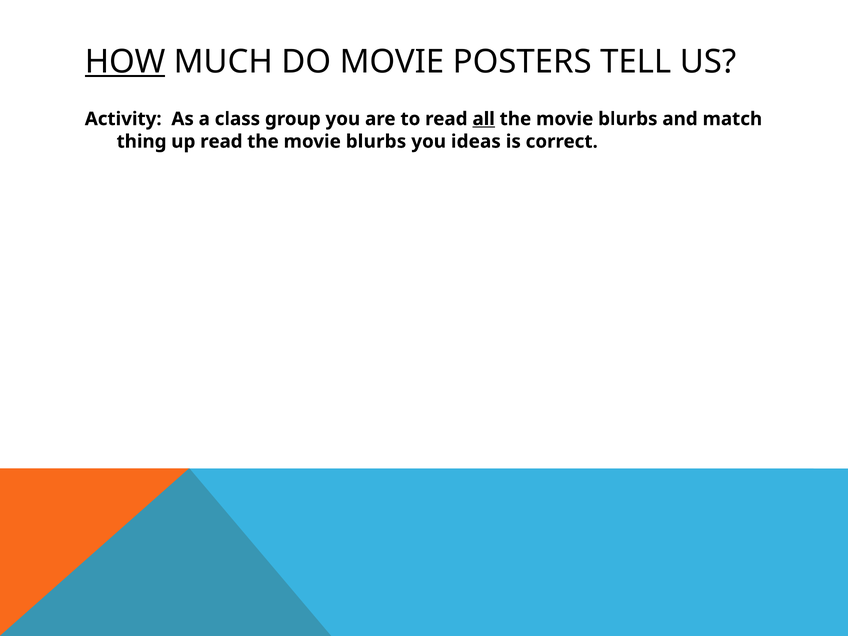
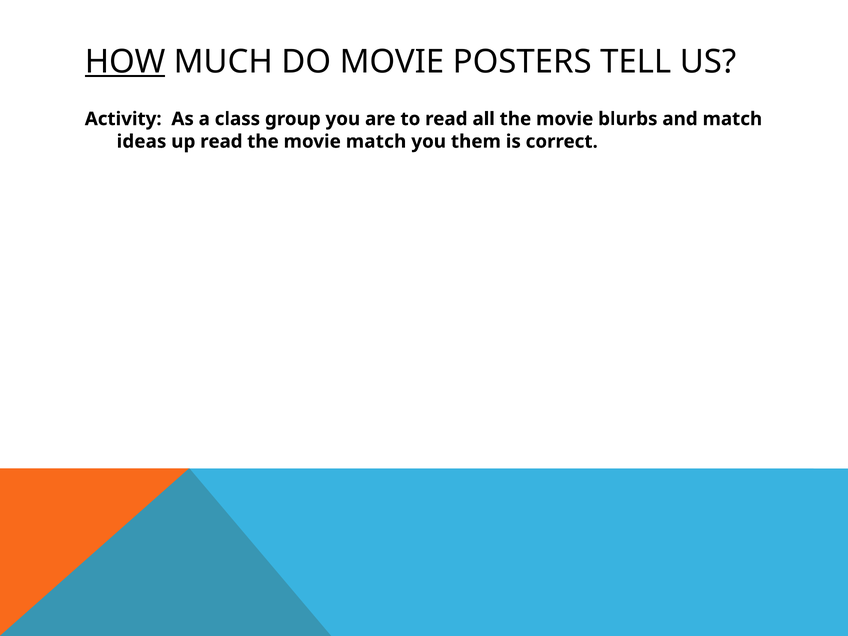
all underline: present -> none
thing: thing -> ideas
blurbs at (376, 142): blurbs -> match
ideas: ideas -> them
